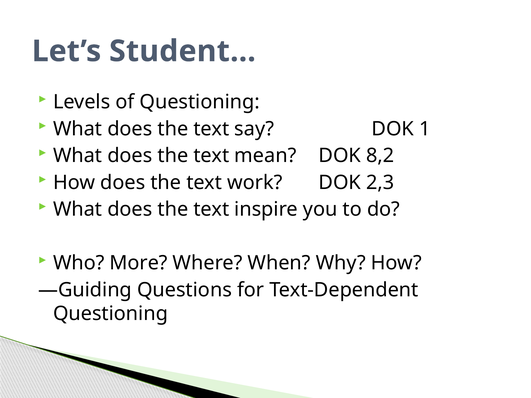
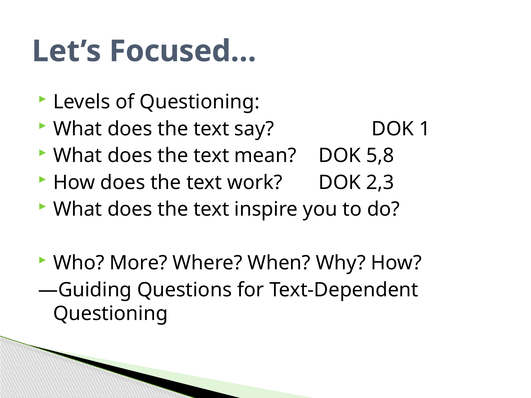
Student…: Student… -> Focused…
8,2: 8,2 -> 5,8
